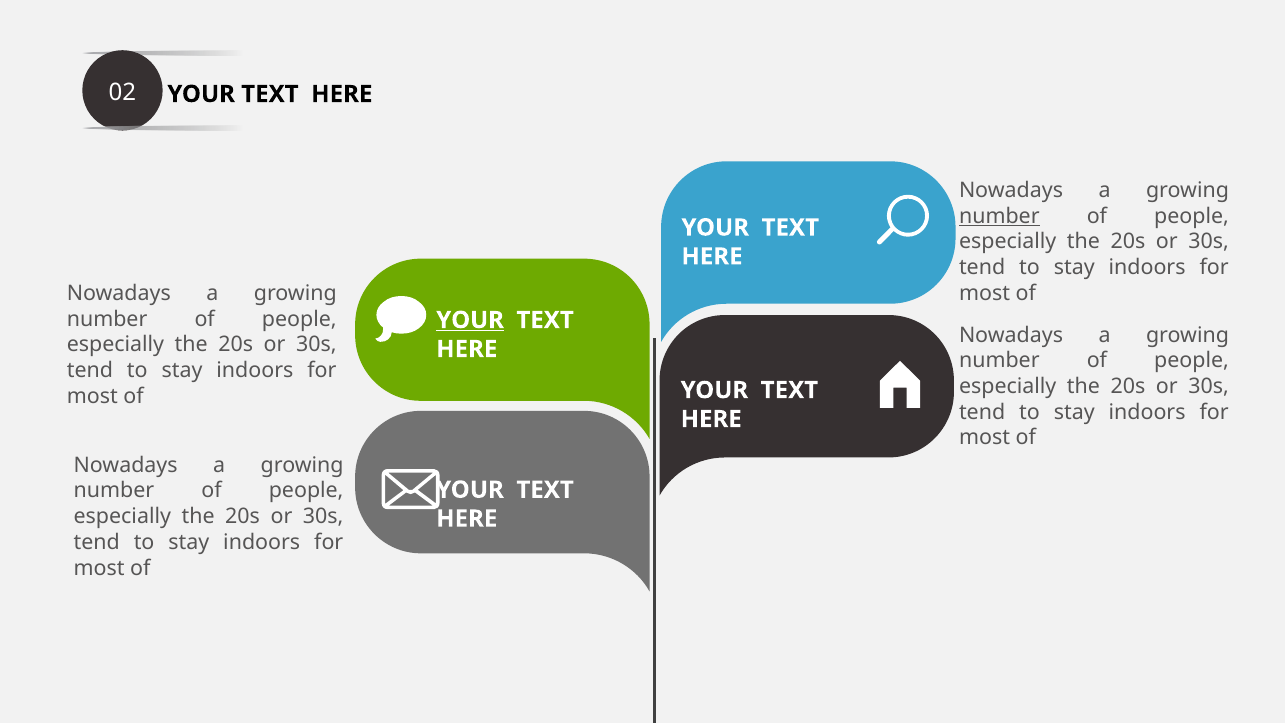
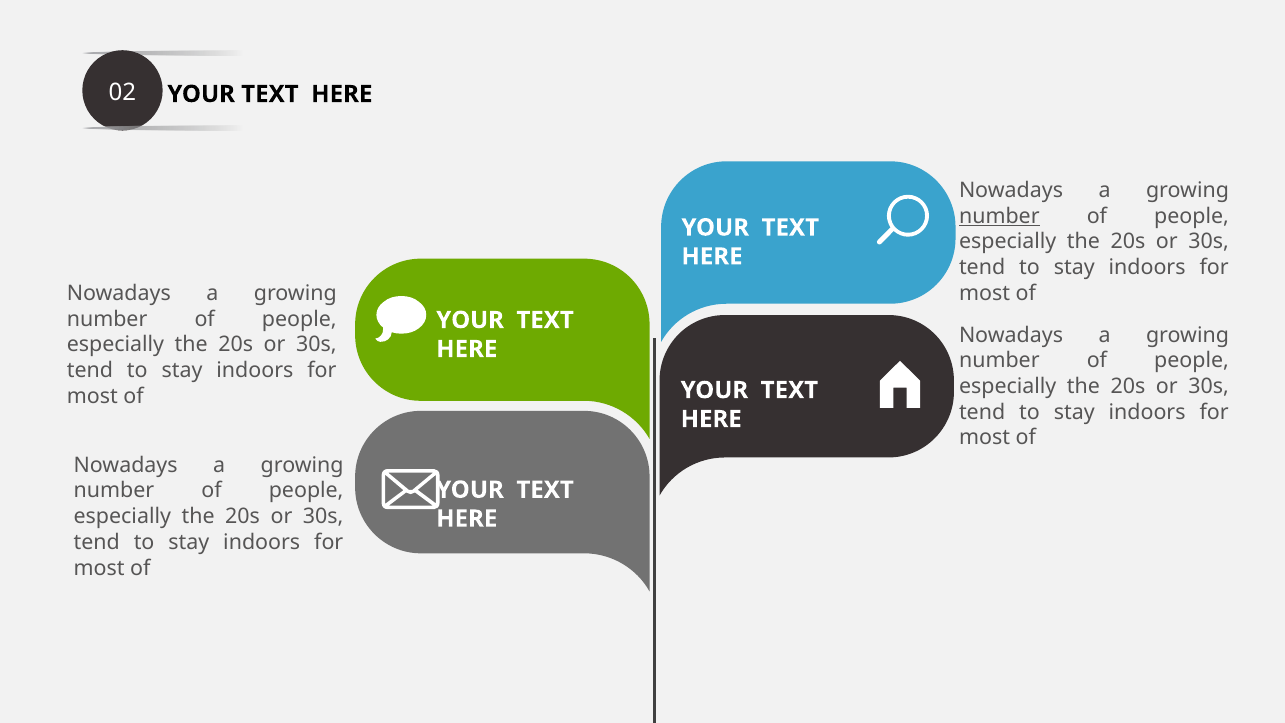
YOUR at (470, 320) underline: present -> none
